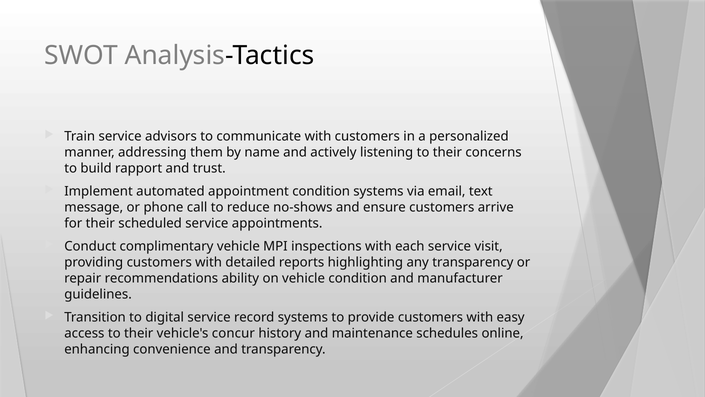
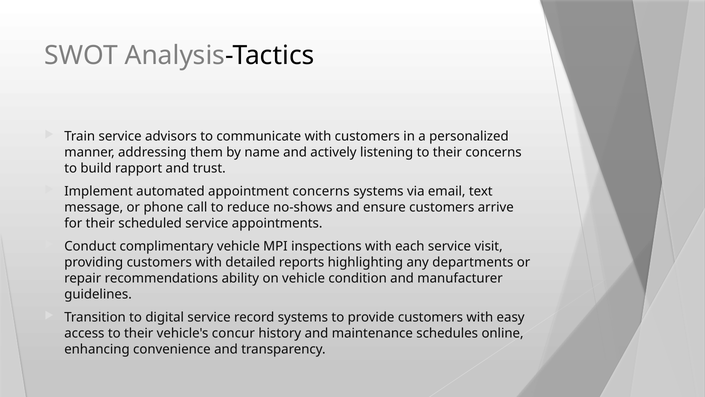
appointment condition: condition -> concerns
any transparency: transparency -> departments
